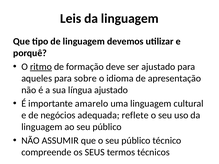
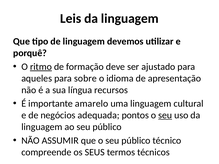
língua ajustado: ajustado -> recursos
reflete: reflete -> pontos
seu at (165, 115) underline: none -> present
